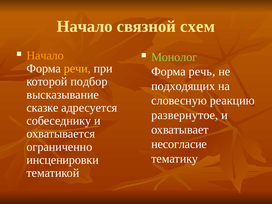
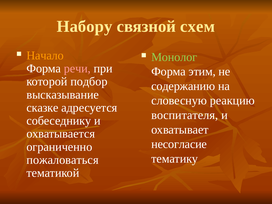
Начало at (85, 26): Начало -> Набору
речи colour: yellow -> pink
речь: речь -> этим
подходящих: подходящих -> содержанию
развернутое: развернутое -> воспитателя
инсценировки: инсценировки -> пожаловаться
